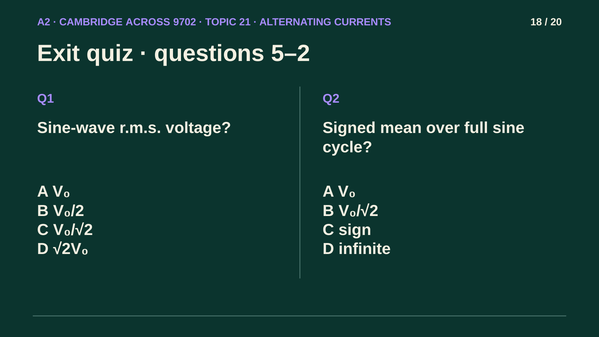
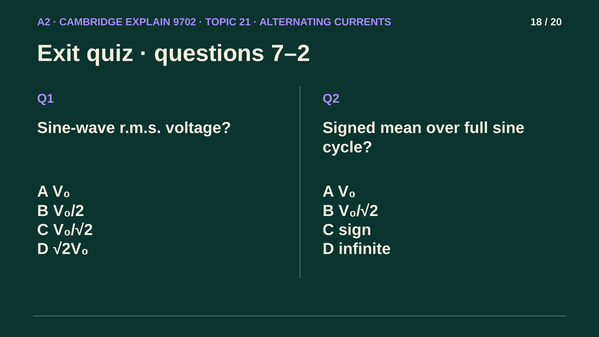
ACROSS: ACROSS -> EXPLAIN
5–2: 5–2 -> 7–2
